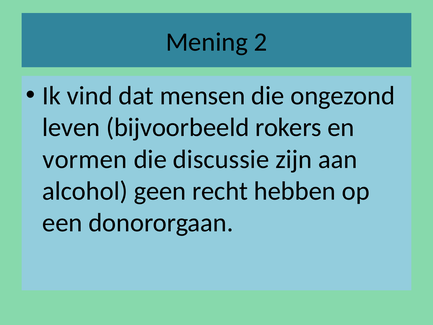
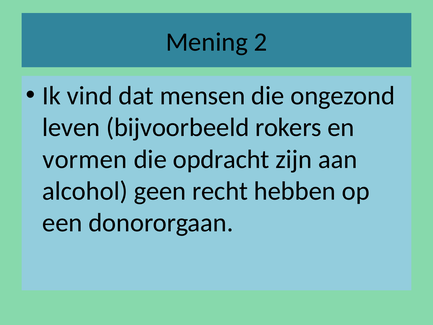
discussie: discussie -> opdracht
